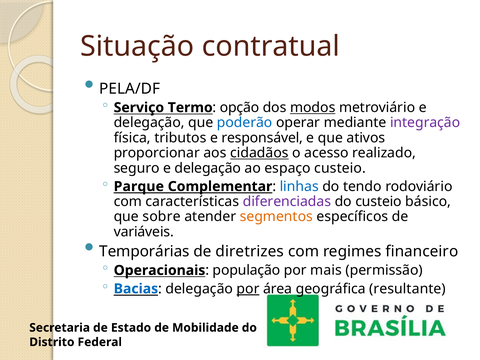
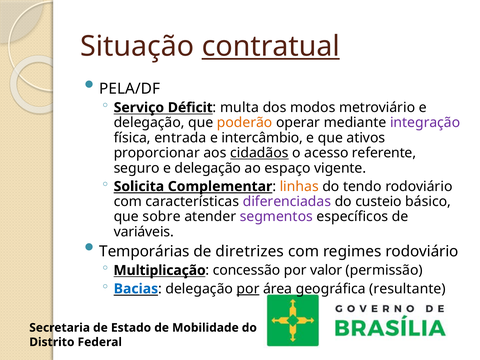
contratual underline: none -> present
Termo: Termo -> Déficit
opção: opção -> multa
modos underline: present -> none
poderão colour: blue -> orange
tributos: tributos -> entrada
responsável: responsável -> intercâmbio
realizado: realizado -> referente
espaço custeio: custeio -> vigente
Parque: Parque -> Solicita
linhas colour: blue -> orange
segmentos colour: orange -> purple
regimes financeiro: financeiro -> rodoviário
Operacionais: Operacionais -> Multiplicação
população: população -> concessão
mais: mais -> valor
